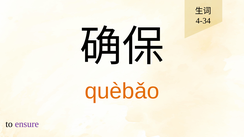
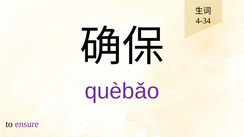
quèbǎo colour: orange -> purple
